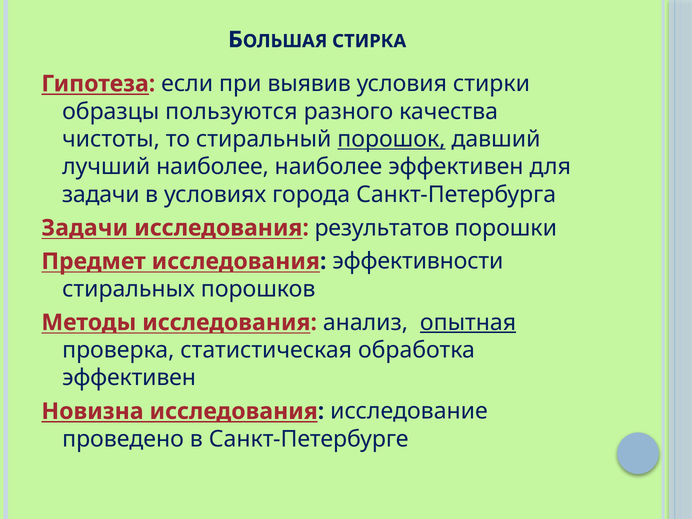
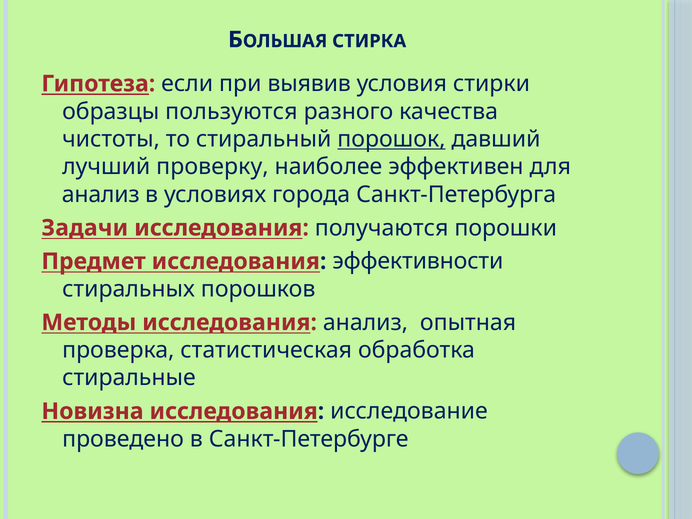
лучший наиболее: наиболее -> проверку
задачи at (101, 194): задачи -> анализ
результатов: результатов -> получаются
опытная underline: present -> none
эффективен at (129, 378): эффективен -> стиральные
